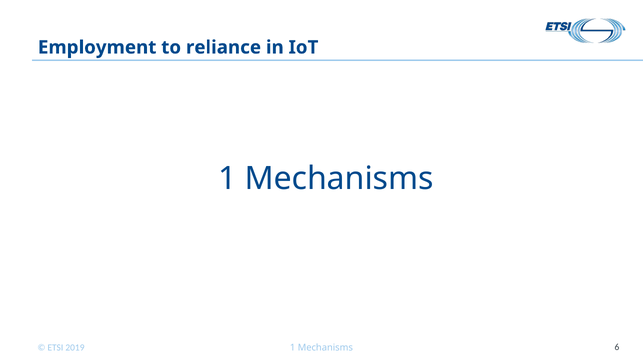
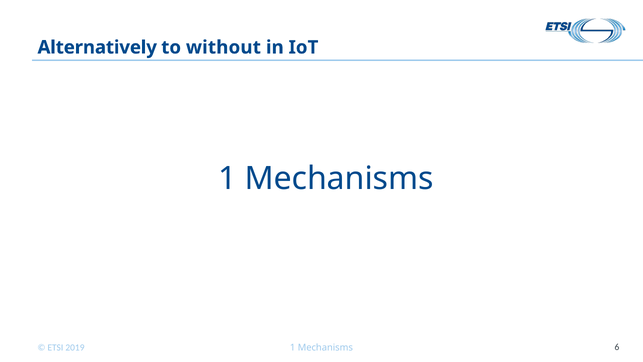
Employment: Employment -> Alternatively
reliance: reliance -> without
